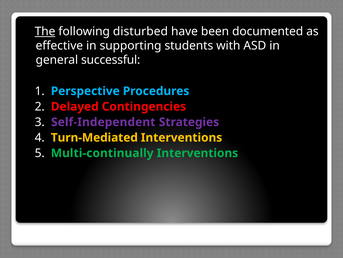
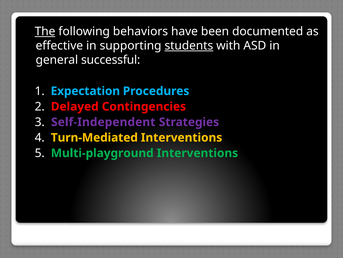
disturbed: disturbed -> behaviors
students underline: none -> present
Perspective: Perspective -> Expectation
Multi-continually: Multi-continually -> Multi-playground
